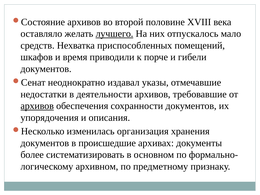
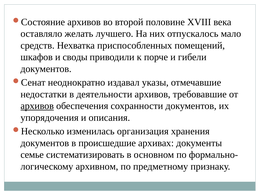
лучшего underline: present -> none
время: время -> своды
более: более -> семье
